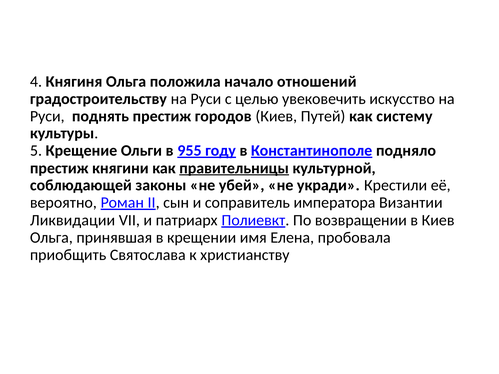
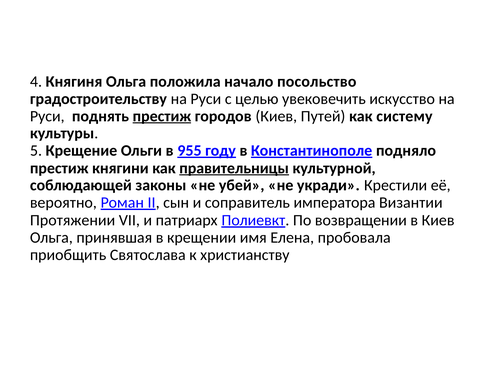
отношений: отношений -> посольство
престиж at (162, 116) underline: none -> present
Ликвидации: Ликвидации -> Протяжении
